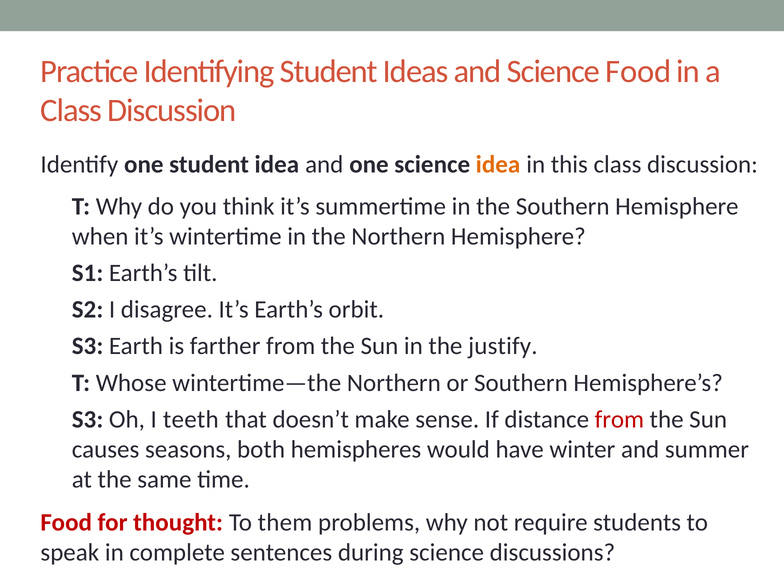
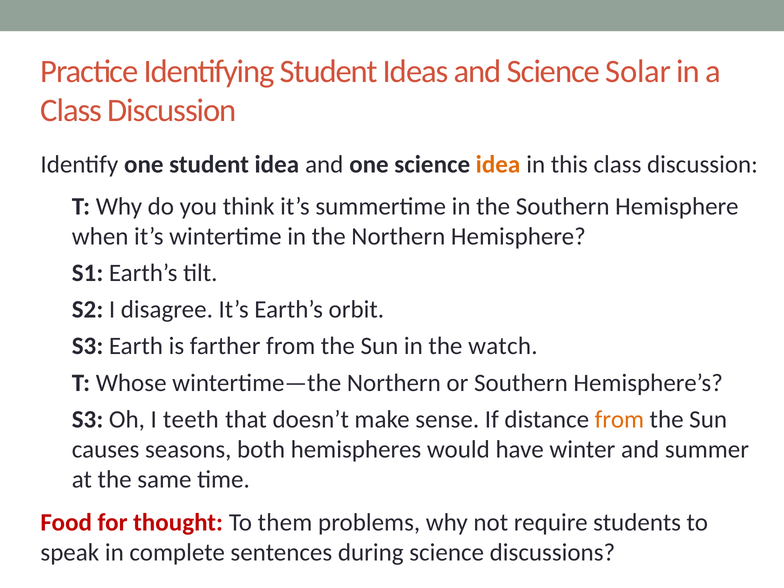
Science Food: Food -> Solar
justify: justify -> watch
from at (619, 419) colour: red -> orange
